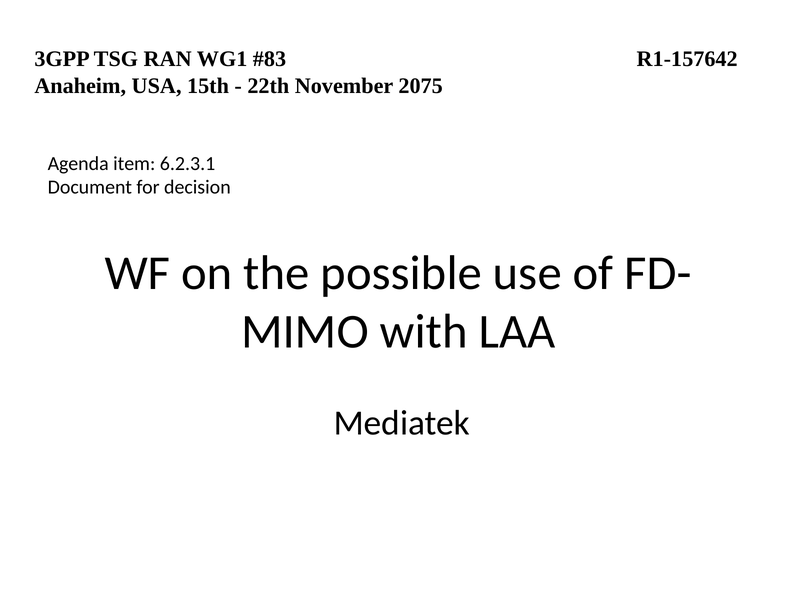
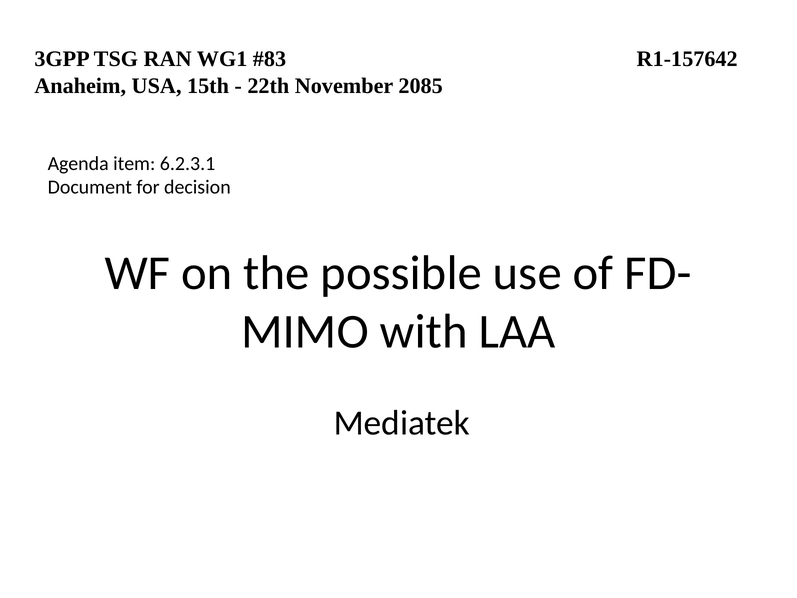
2075: 2075 -> 2085
